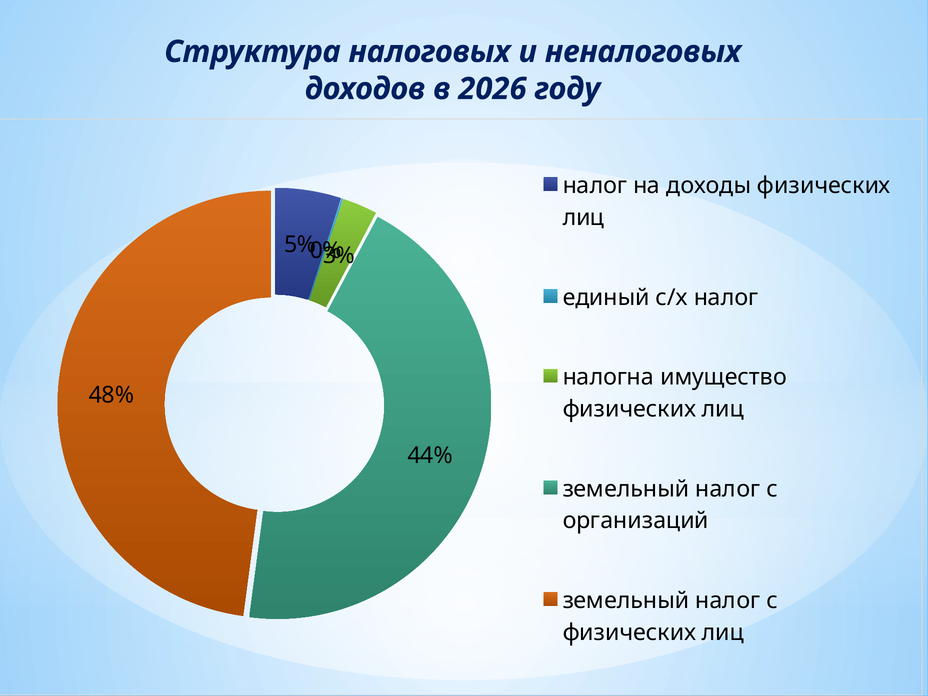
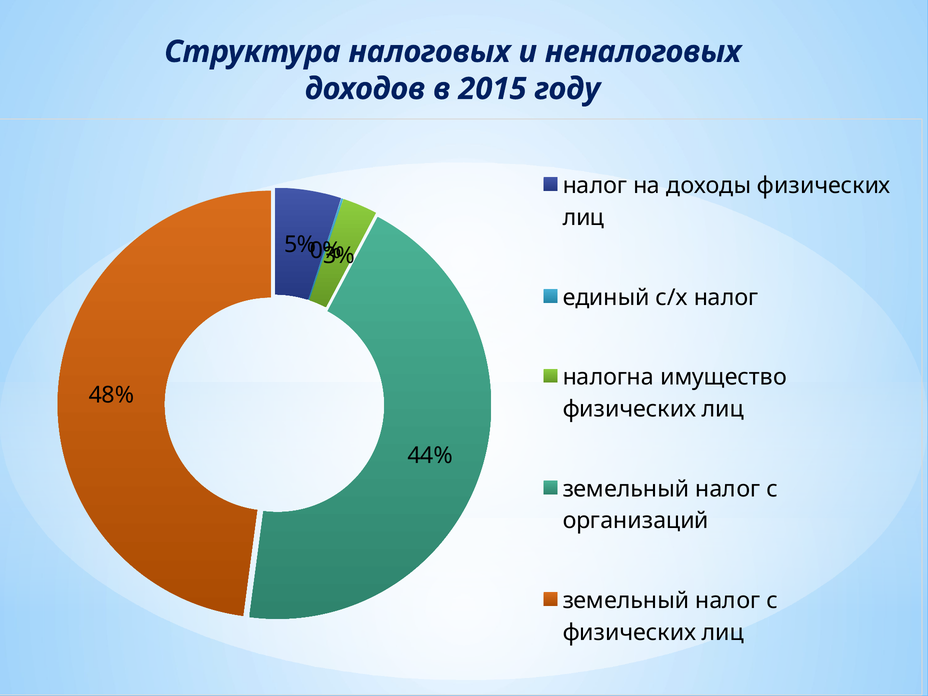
2026: 2026 -> 2015
